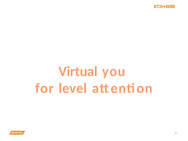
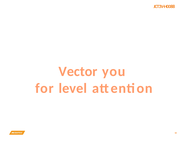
Virtual: Virtual -> Vector
